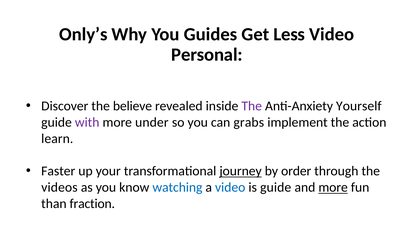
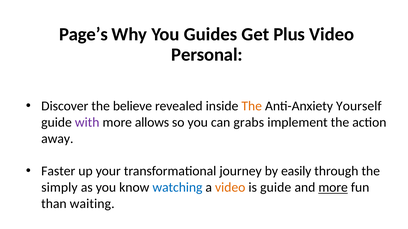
Only’s: Only’s -> Page’s
Less: Less -> Plus
The at (252, 106) colour: purple -> orange
under: under -> allows
learn: learn -> away
journey underline: present -> none
order: order -> easily
videos: videos -> simply
video at (230, 188) colour: blue -> orange
fraction: fraction -> waiting
